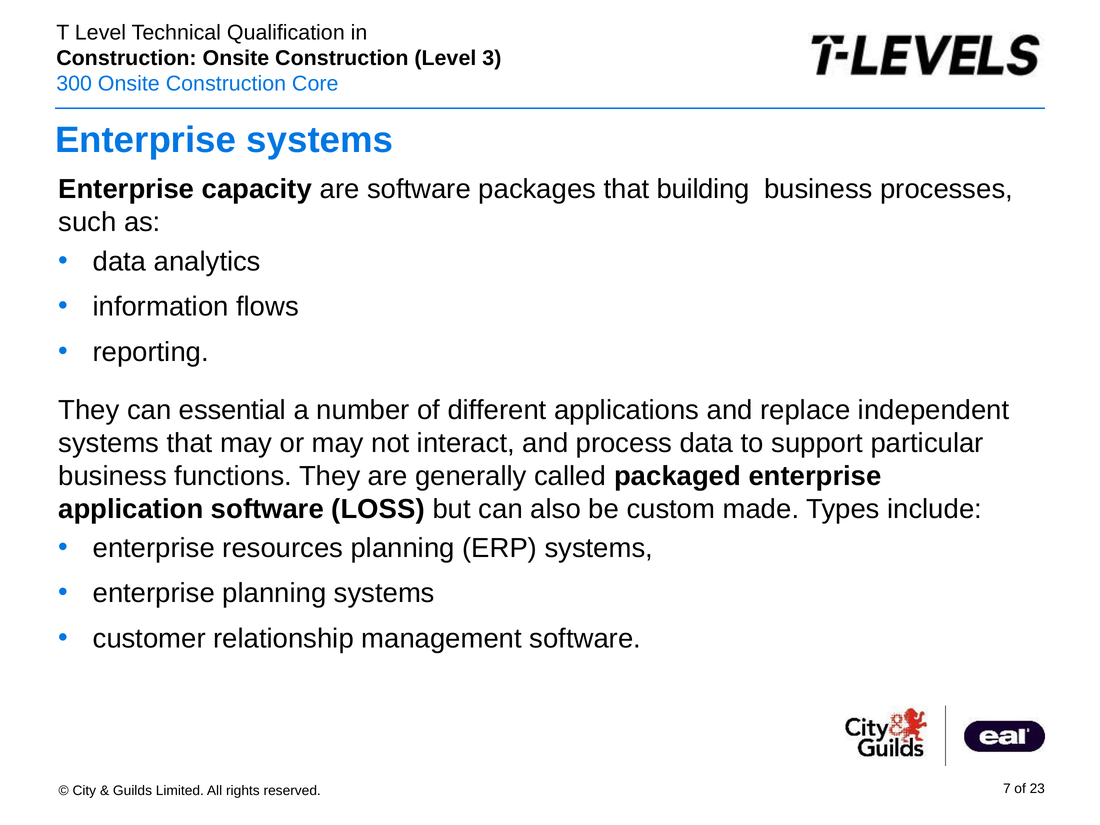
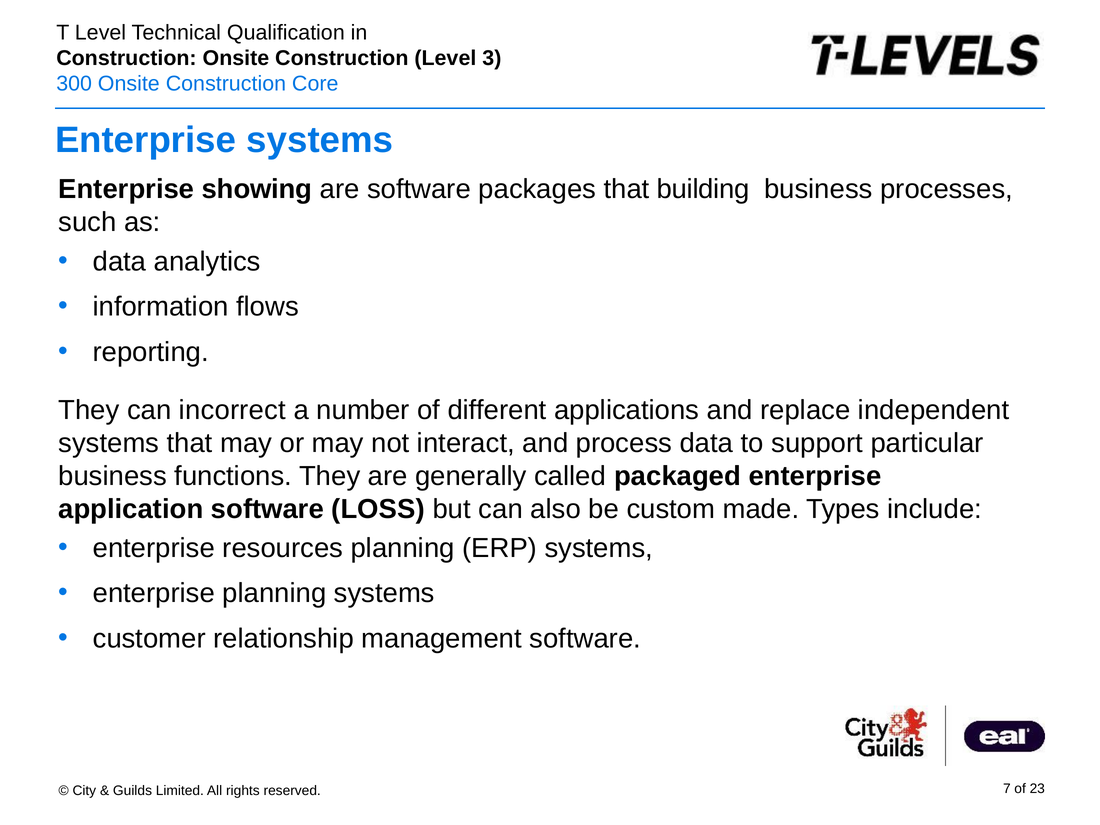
capacity: capacity -> showing
essential: essential -> incorrect
